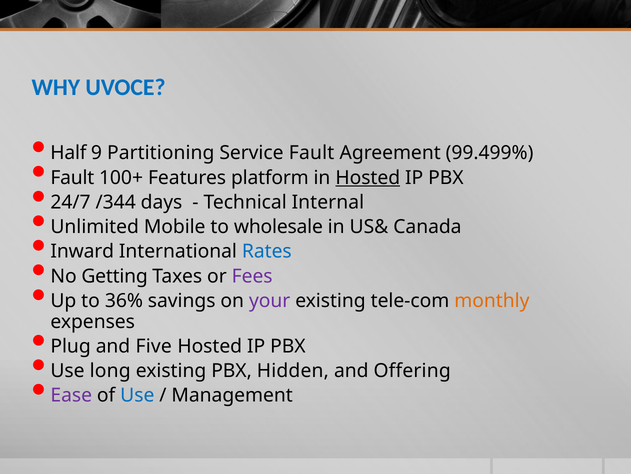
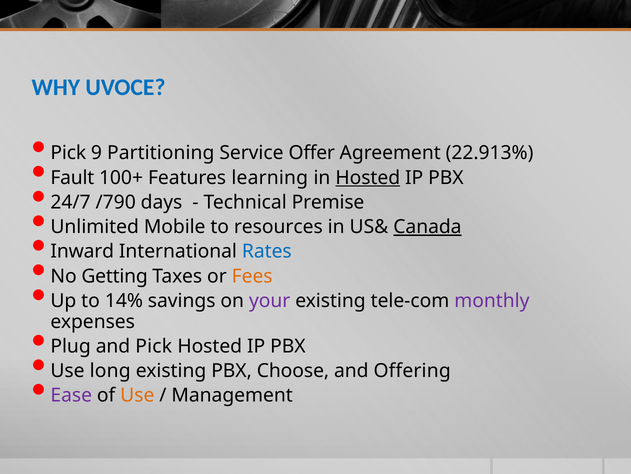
Half at (68, 153): Half -> Pick
Service Fault: Fault -> Offer
99.499%: 99.499% -> 22.913%
platform: platform -> learning
/344: /344 -> /790
Internal: Internal -> Premise
wholesale: wholesale -> resources
Canada underline: none -> present
Fees colour: purple -> orange
36%: 36% -> 14%
monthly colour: orange -> purple
and Five: Five -> Pick
Hidden: Hidden -> Choose
Use at (137, 395) colour: blue -> orange
